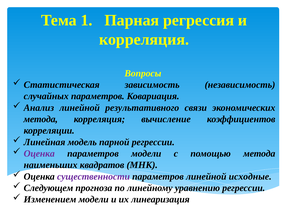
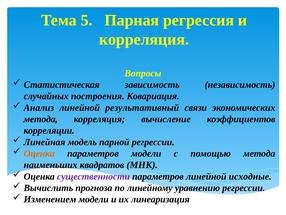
1: 1 -> 5
случайных параметров: параметров -> построения
результативного: результативного -> результативный
Оценка at (39, 153) colour: purple -> orange
Следующем: Следующем -> Вычислить
